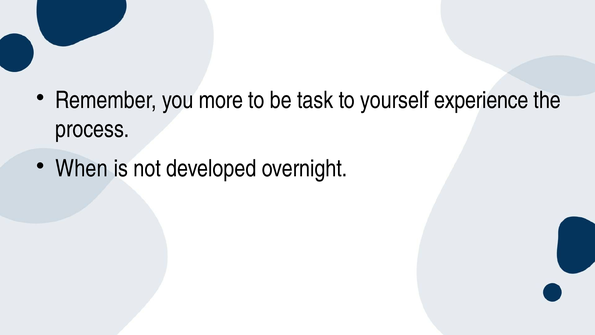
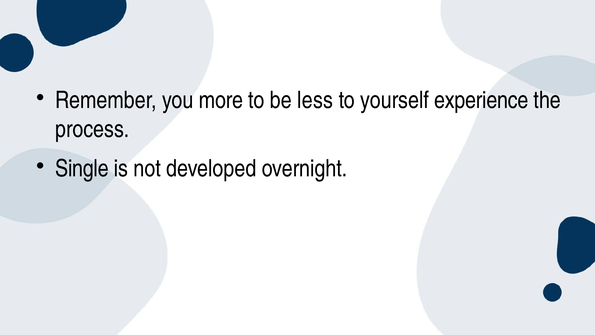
task: task -> less
When: When -> Single
